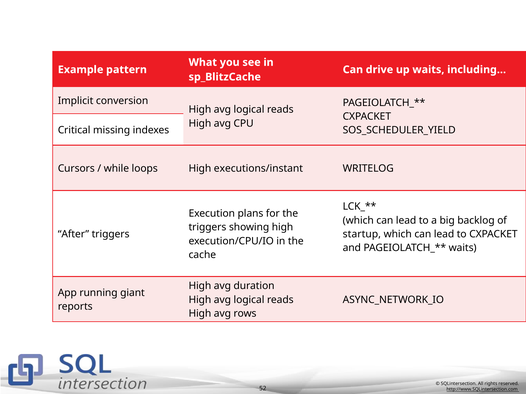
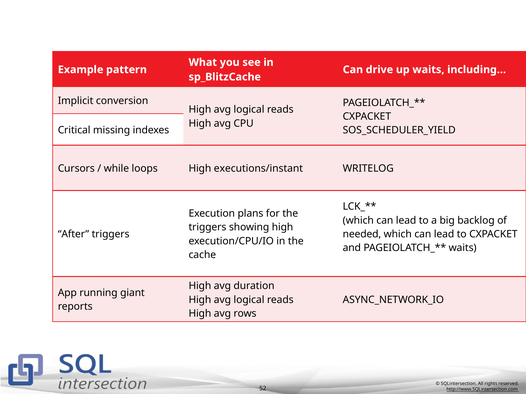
startup: startup -> needed
